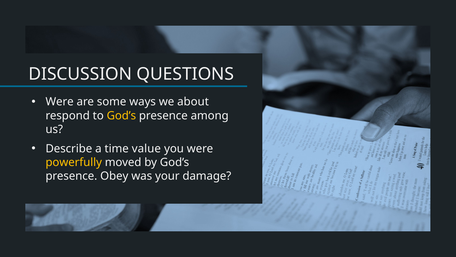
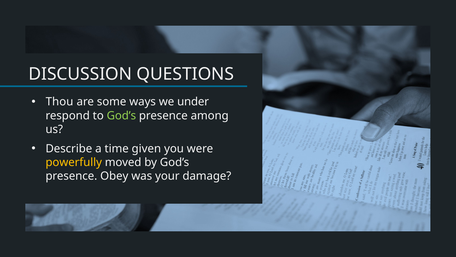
Were at (60, 102): Were -> Thou
about: about -> under
God’s at (121, 115) colour: yellow -> light green
value: value -> given
